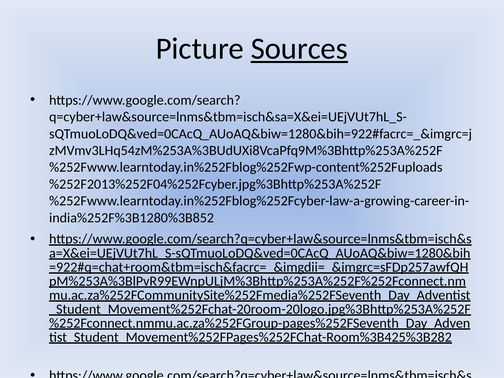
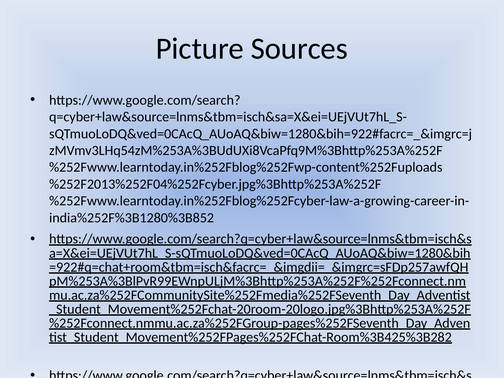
Sources underline: present -> none
